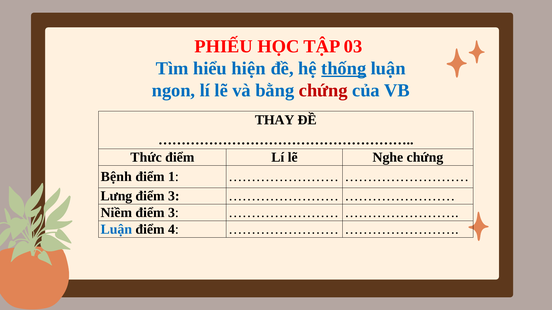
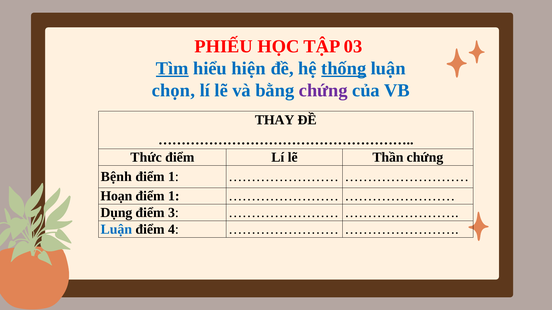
Tìm underline: none -> present
ngon: ngon -> chọn
chứng at (323, 91) colour: red -> purple
Nghe: Nghe -> Thần
Lưng: Lưng -> Hoạn
3 at (174, 196): 3 -> 1
Niềm: Niềm -> Dụng
